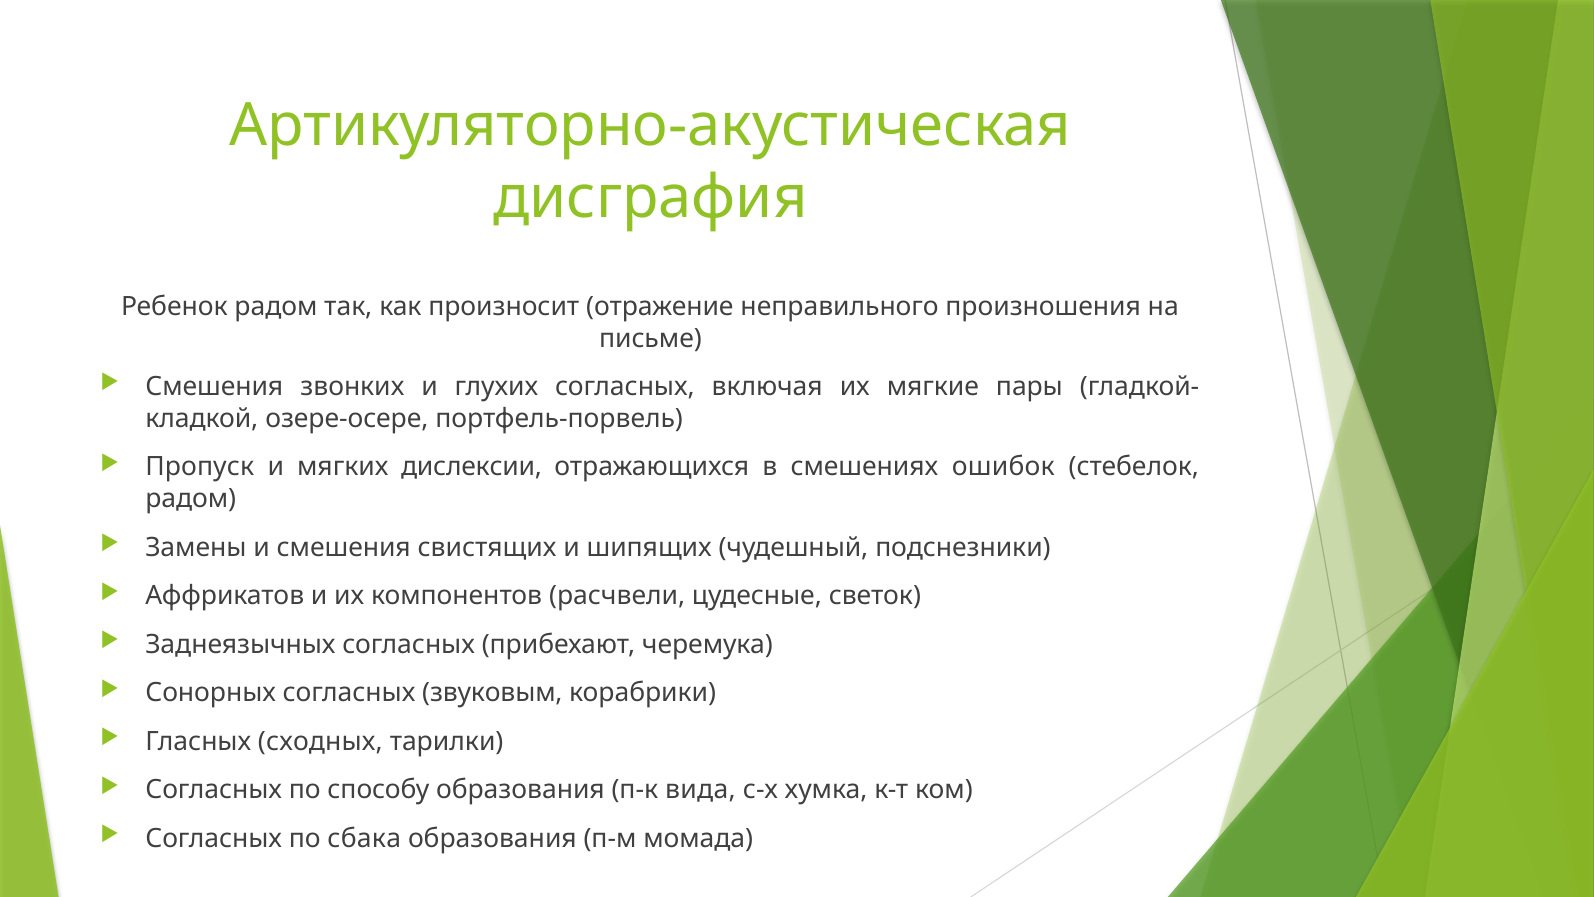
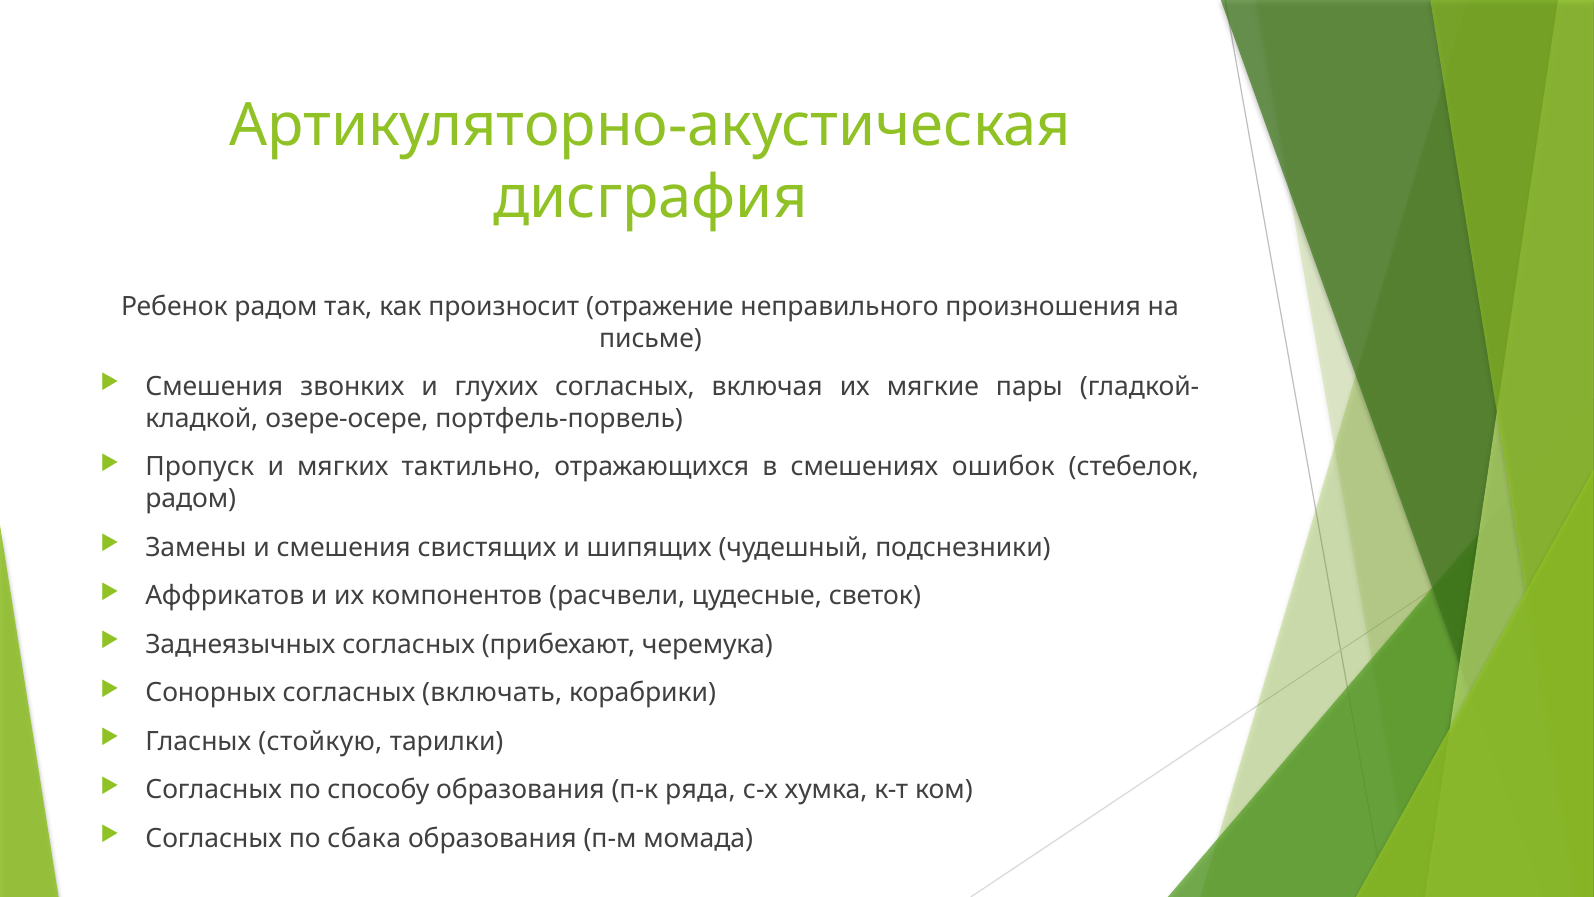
дислексии: дислексии -> тактильно
звуковым: звуковым -> включать
сходных: сходных -> стойкую
вида: вида -> ряда
